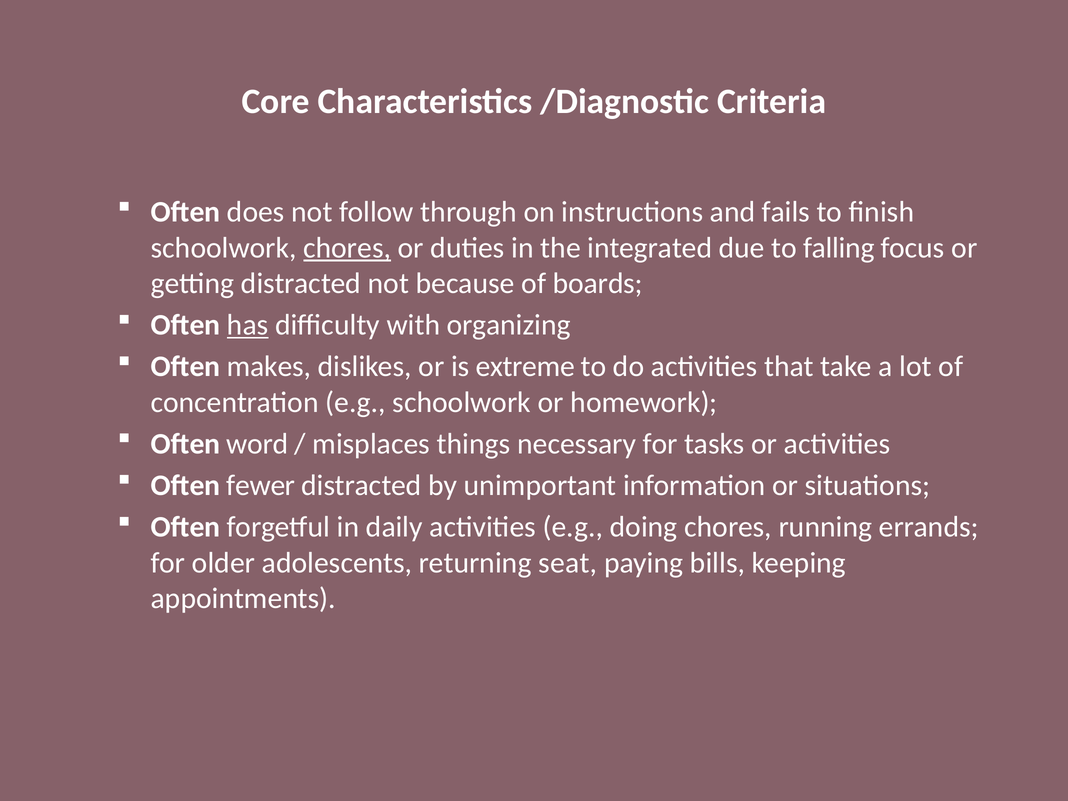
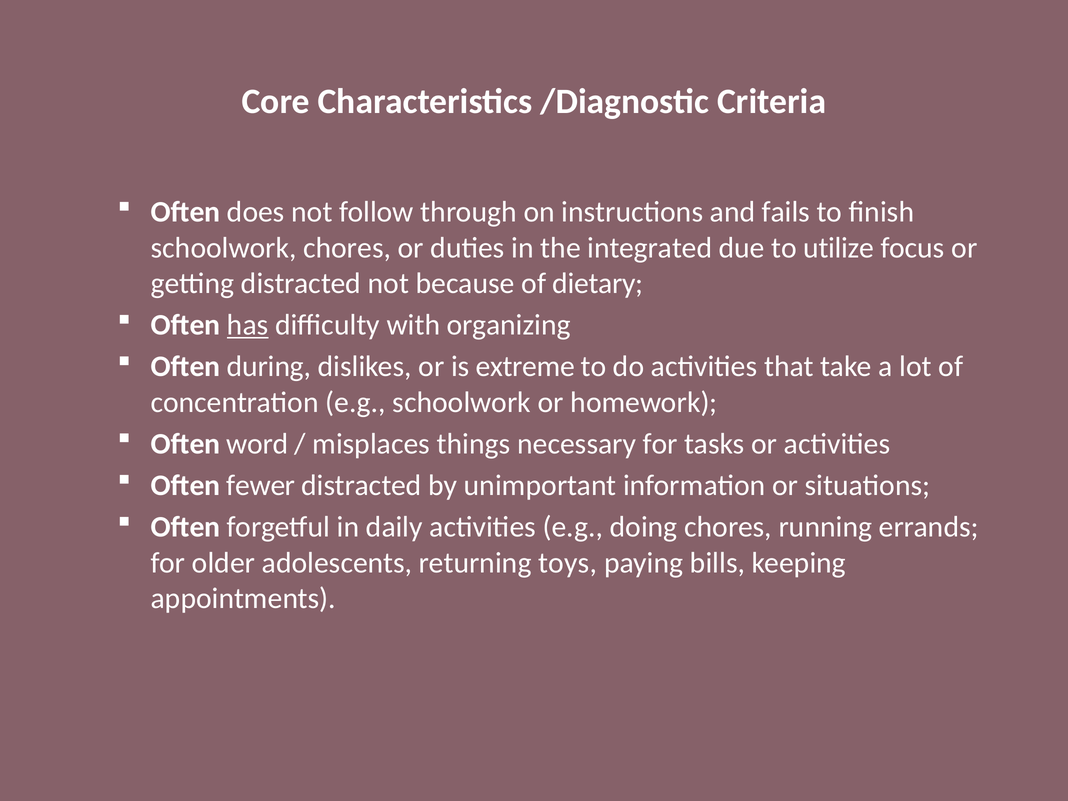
chores at (347, 248) underline: present -> none
falling: falling -> utilize
boards: boards -> dietary
makes: makes -> during
seat: seat -> toys
